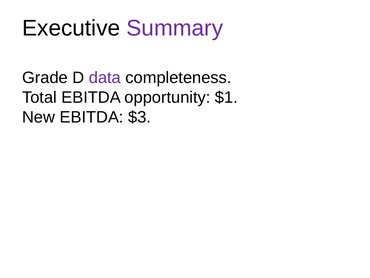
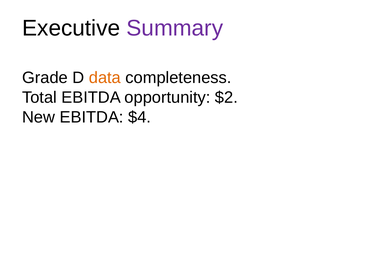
data colour: purple -> orange
$1: $1 -> $2
$3: $3 -> $4
